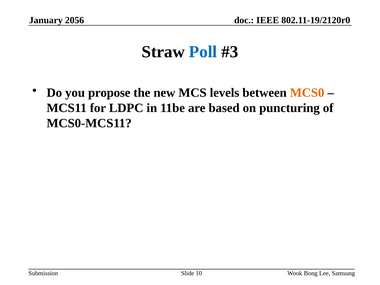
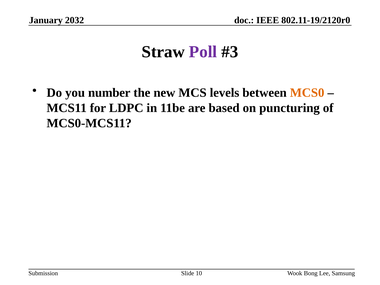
2056: 2056 -> 2032
Poll colour: blue -> purple
propose: propose -> number
